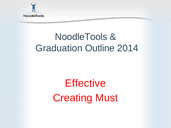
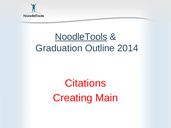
NoodleTools underline: none -> present
Effective: Effective -> Citations
Must: Must -> Main
